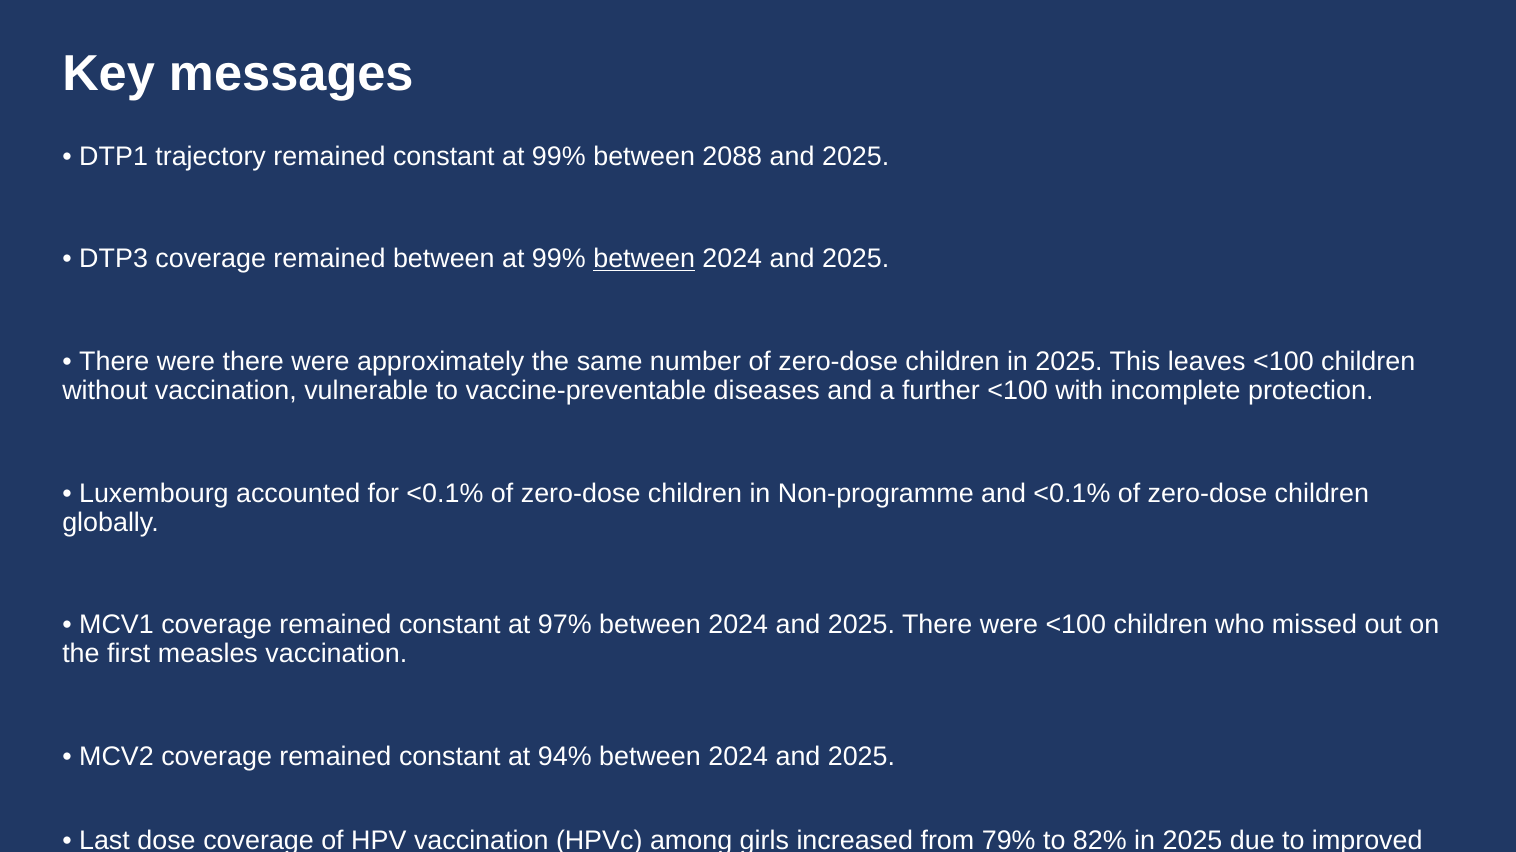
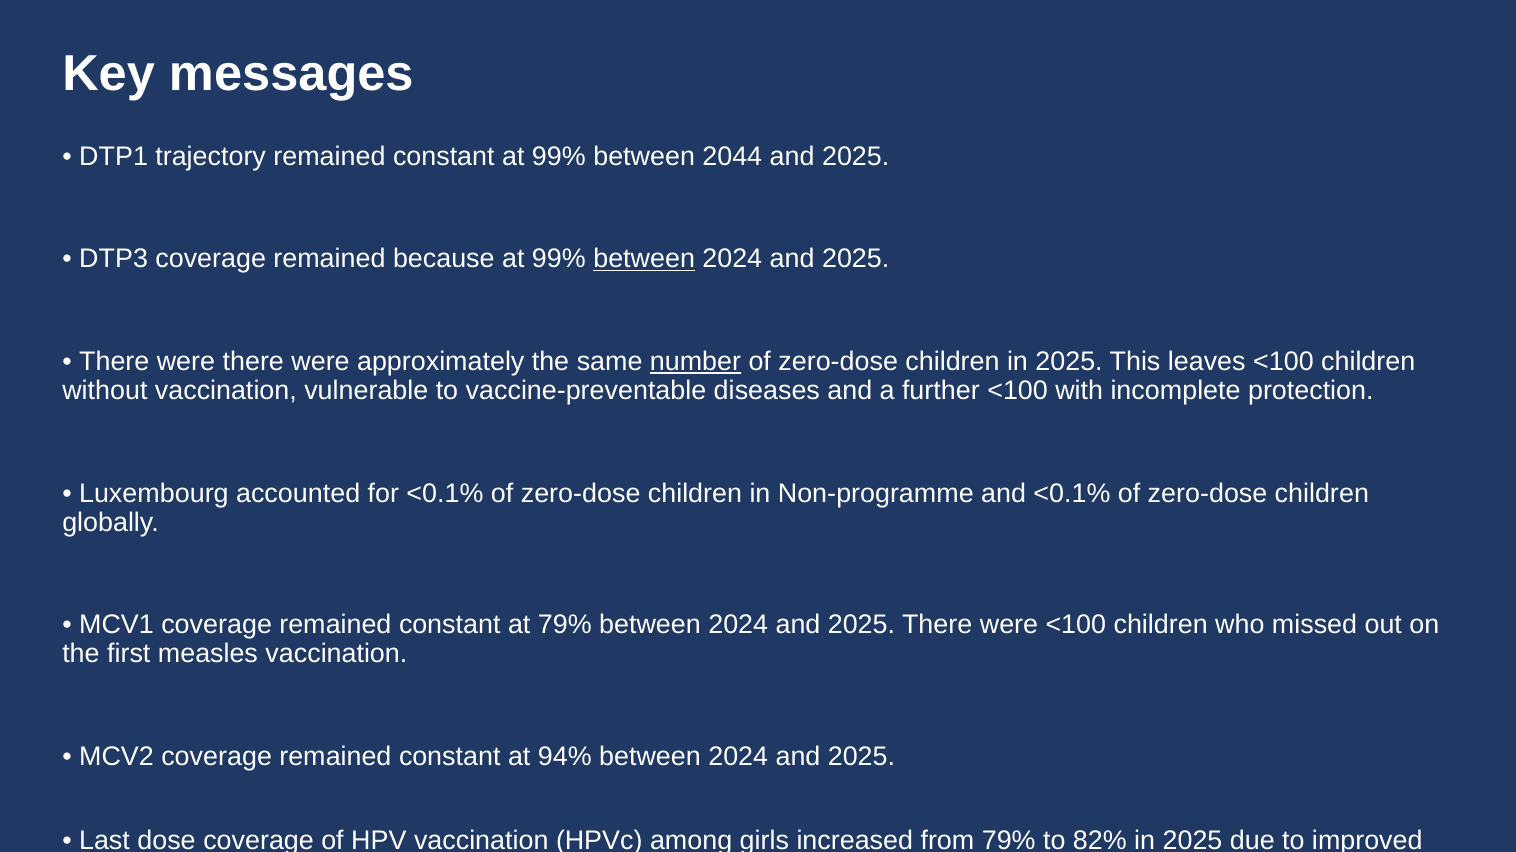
2088: 2088 -> 2044
remained between: between -> because
number underline: none -> present
at 97%: 97% -> 79%
